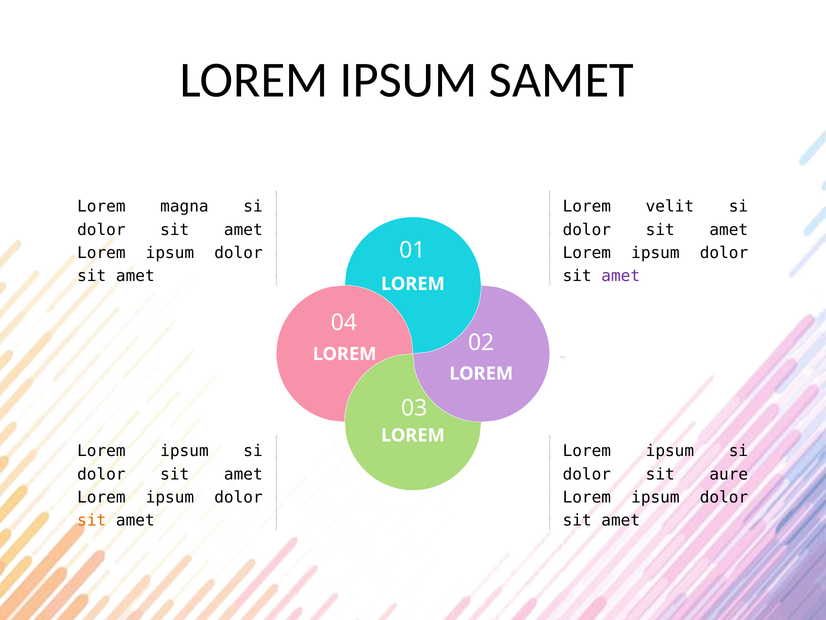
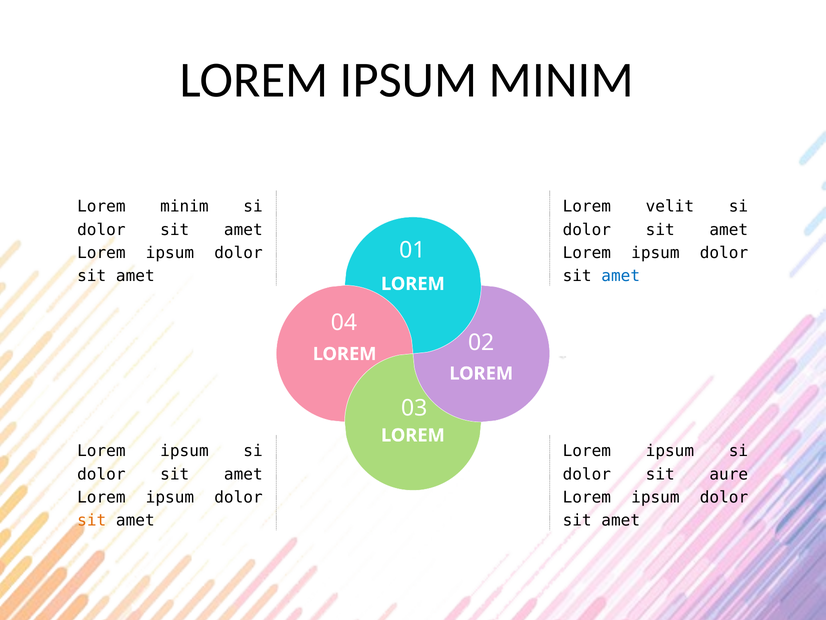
IPSUM SAMET: SAMET -> MINIM
Lorem magna: magna -> minim
amet at (621, 276) colour: purple -> blue
